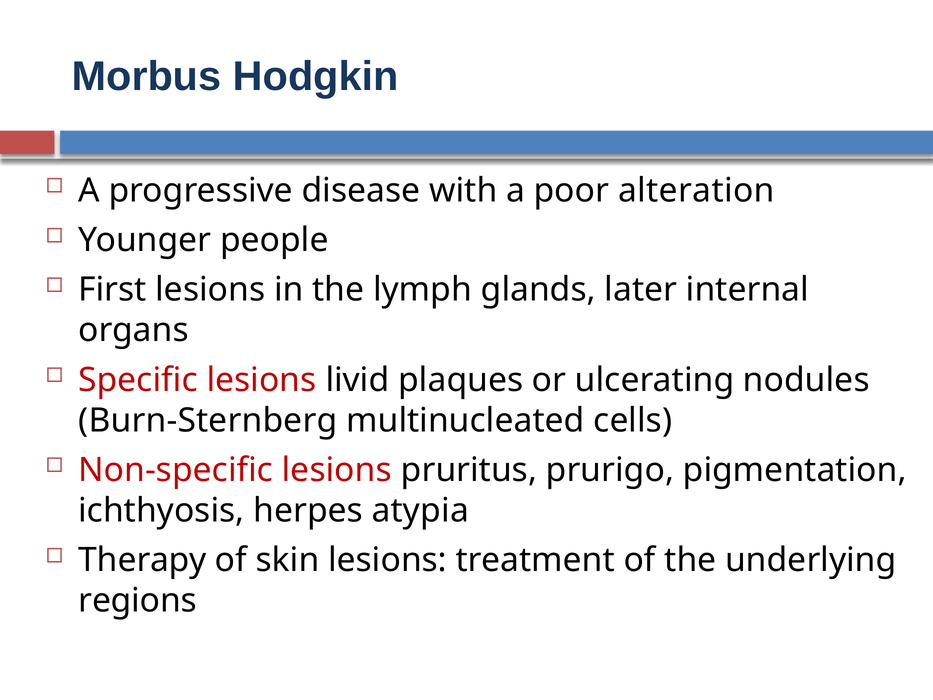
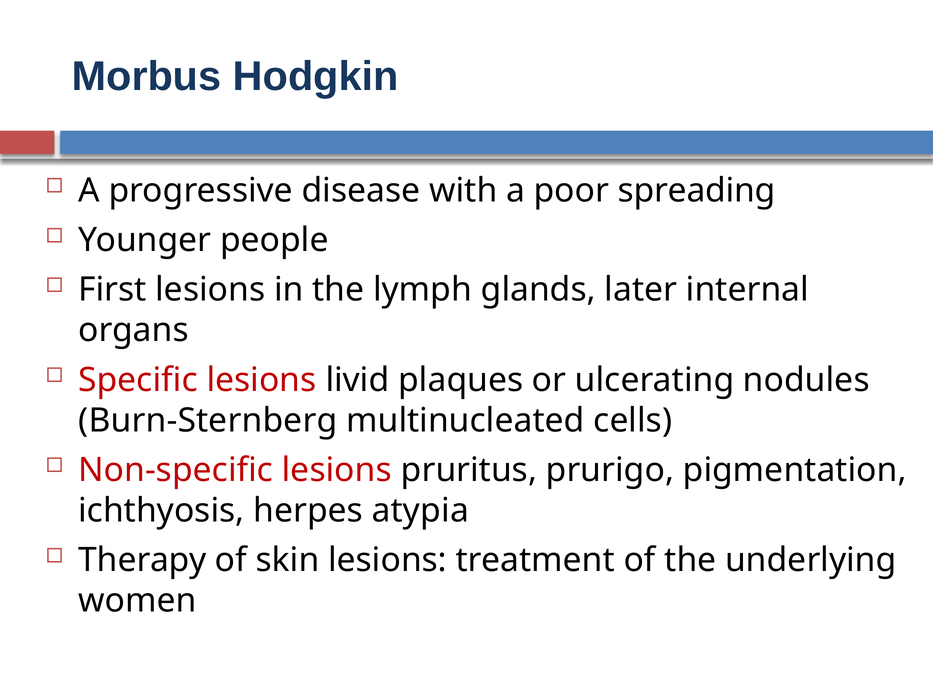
alteration: alteration -> spreading
regions: regions -> women
